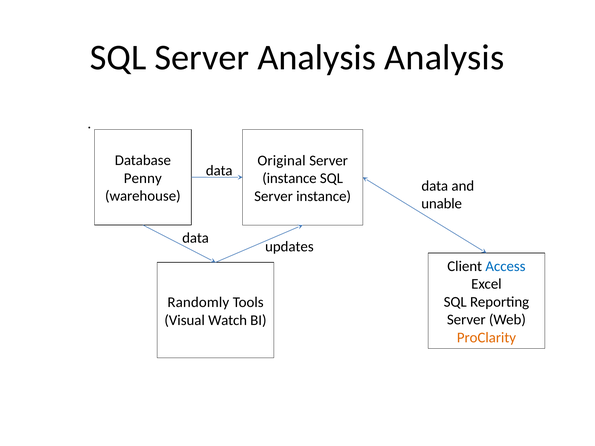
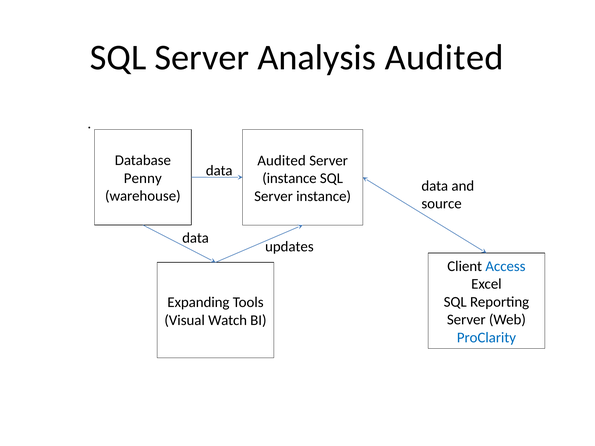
Analysis Analysis: Analysis -> Audited
Original at (282, 161): Original -> Audited
unable: unable -> source
Randomly: Randomly -> Expanding
ProClarity colour: orange -> blue
